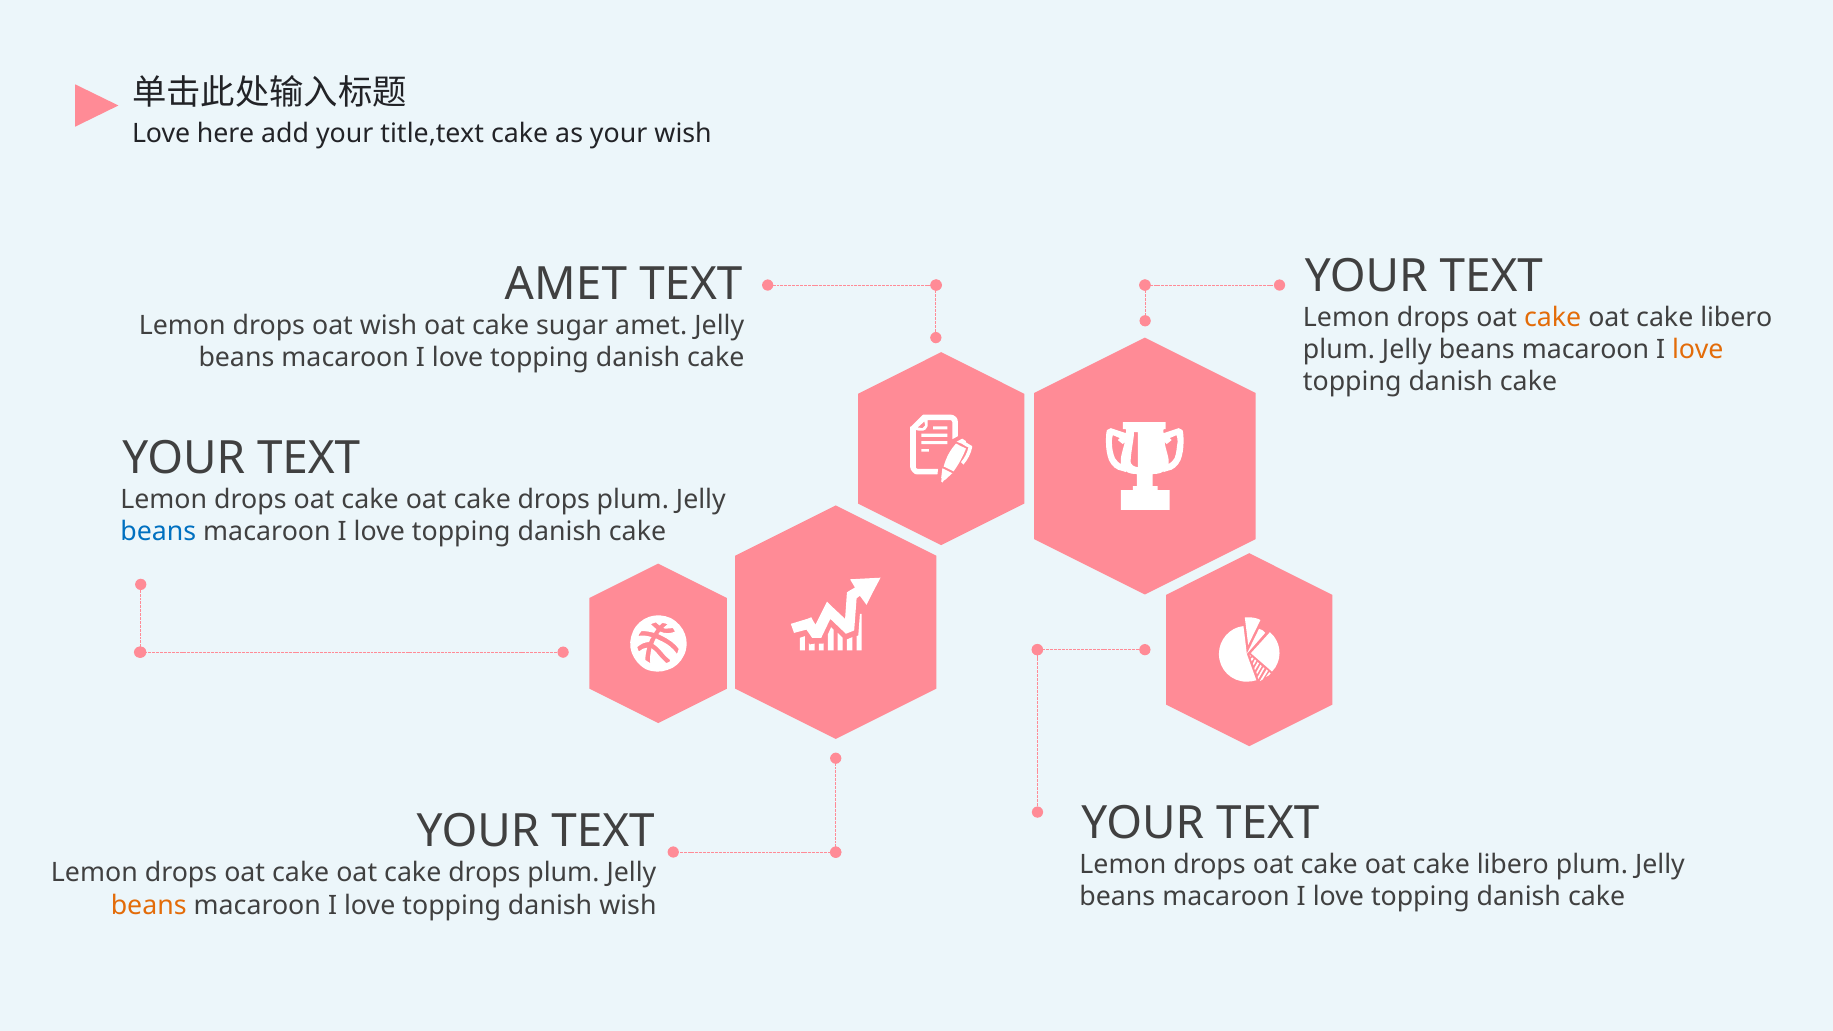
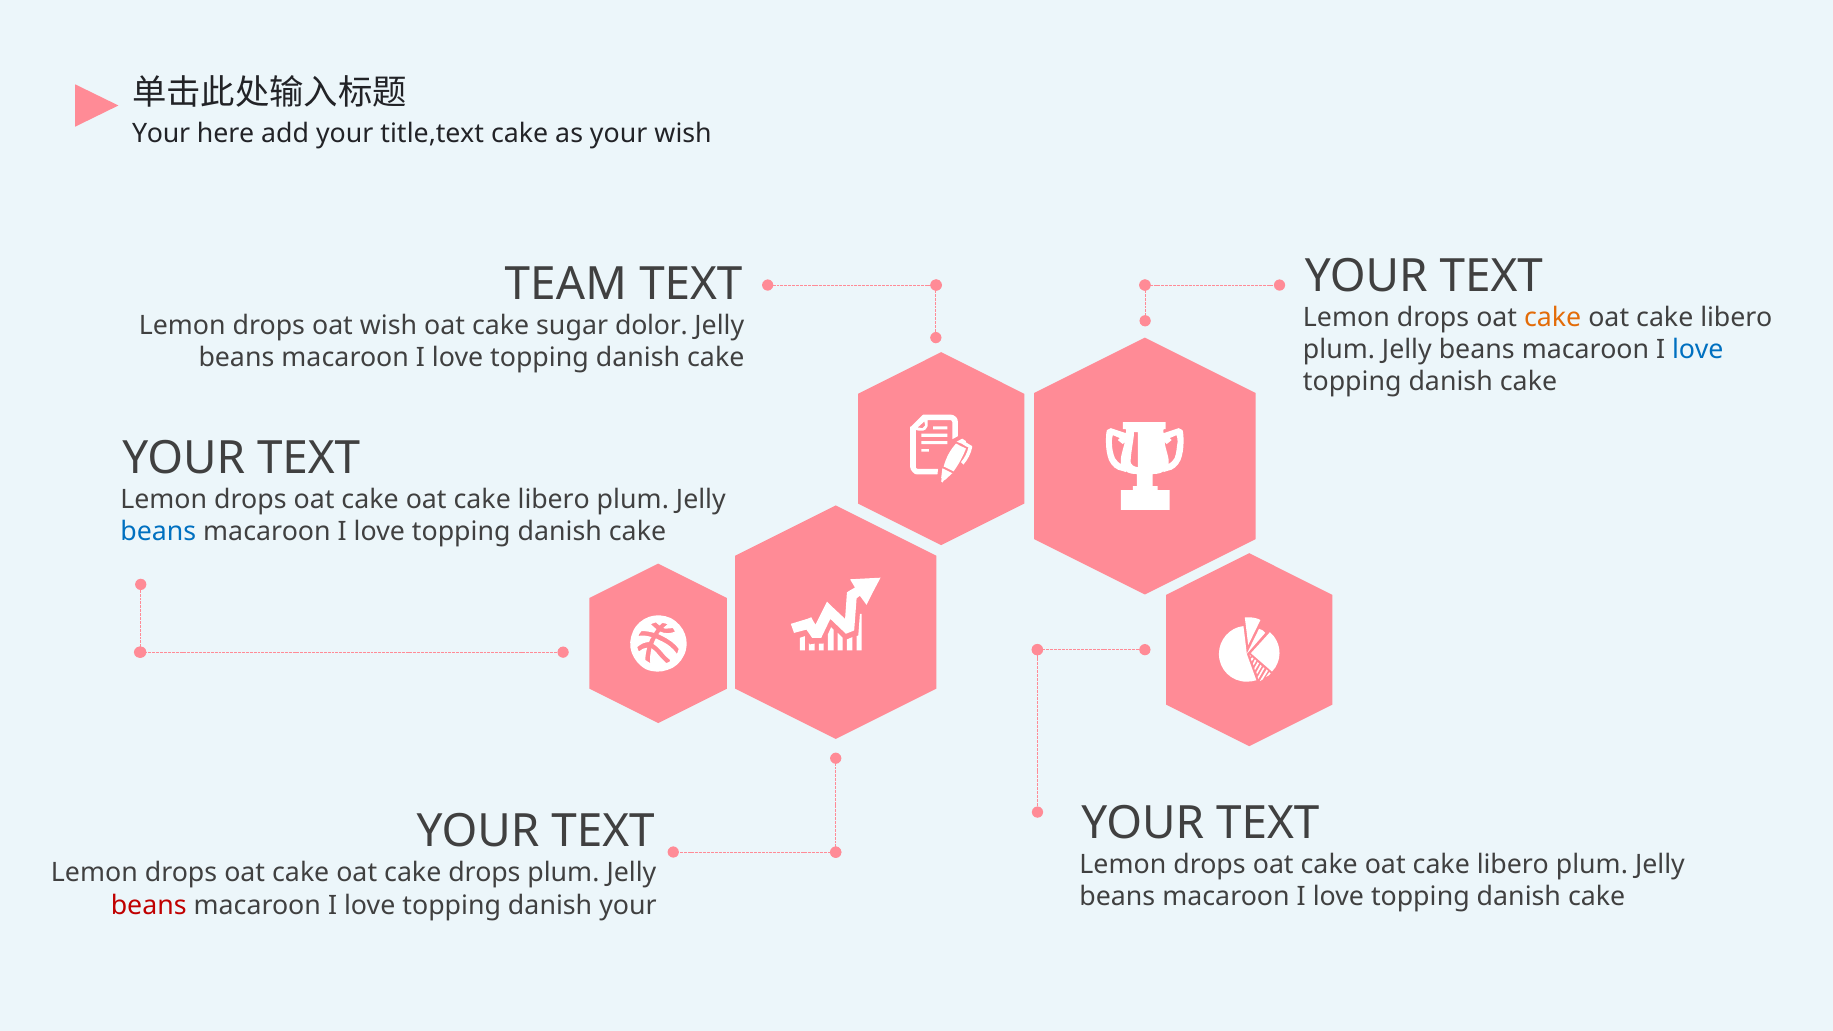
Love at (161, 134): Love -> Your
AMET at (566, 285): AMET -> TEAM
sugar amet: amet -> dolor
love at (1698, 349) colour: orange -> blue
drops at (554, 500): drops -> libero
beans at (149, 905) colour: orange -> red
danish wish: wish -> your
